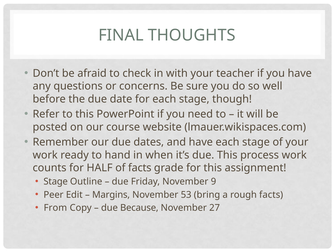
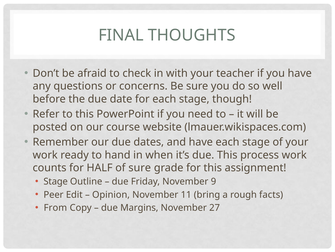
of facts: facts -> sure
Margins: Margins -> Opinion
53: 53 -> 11
Because: Because -> Margins
